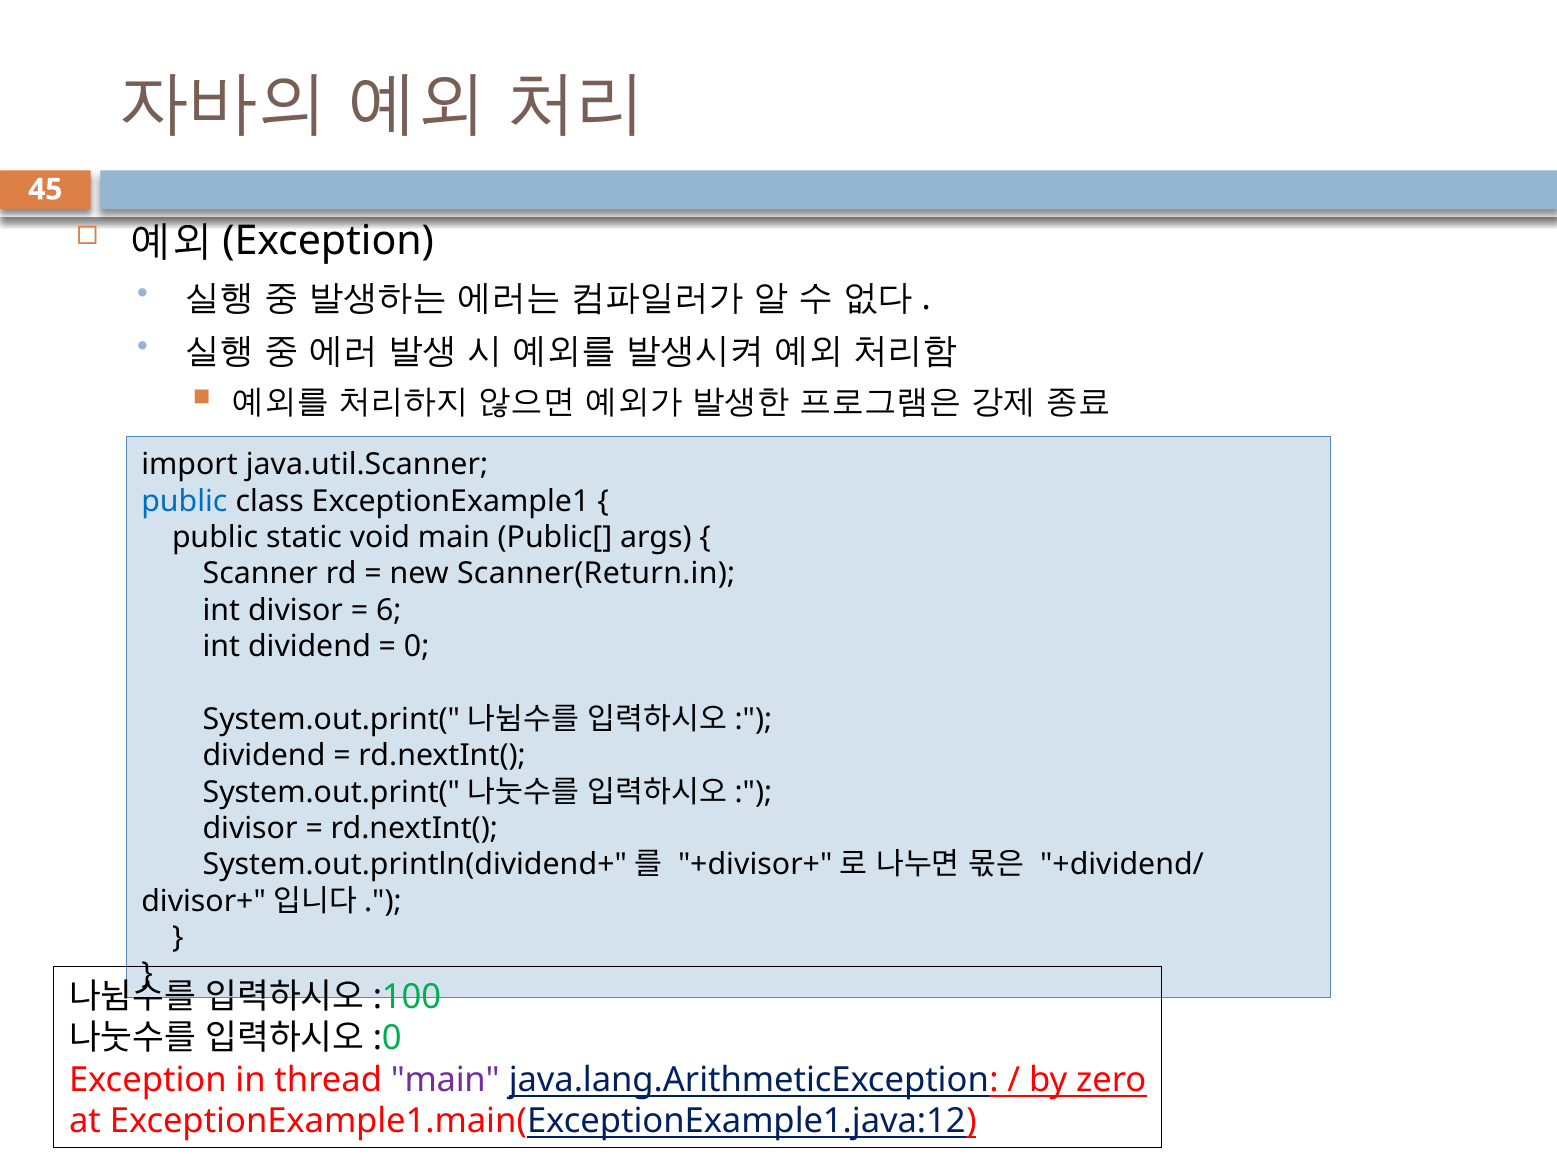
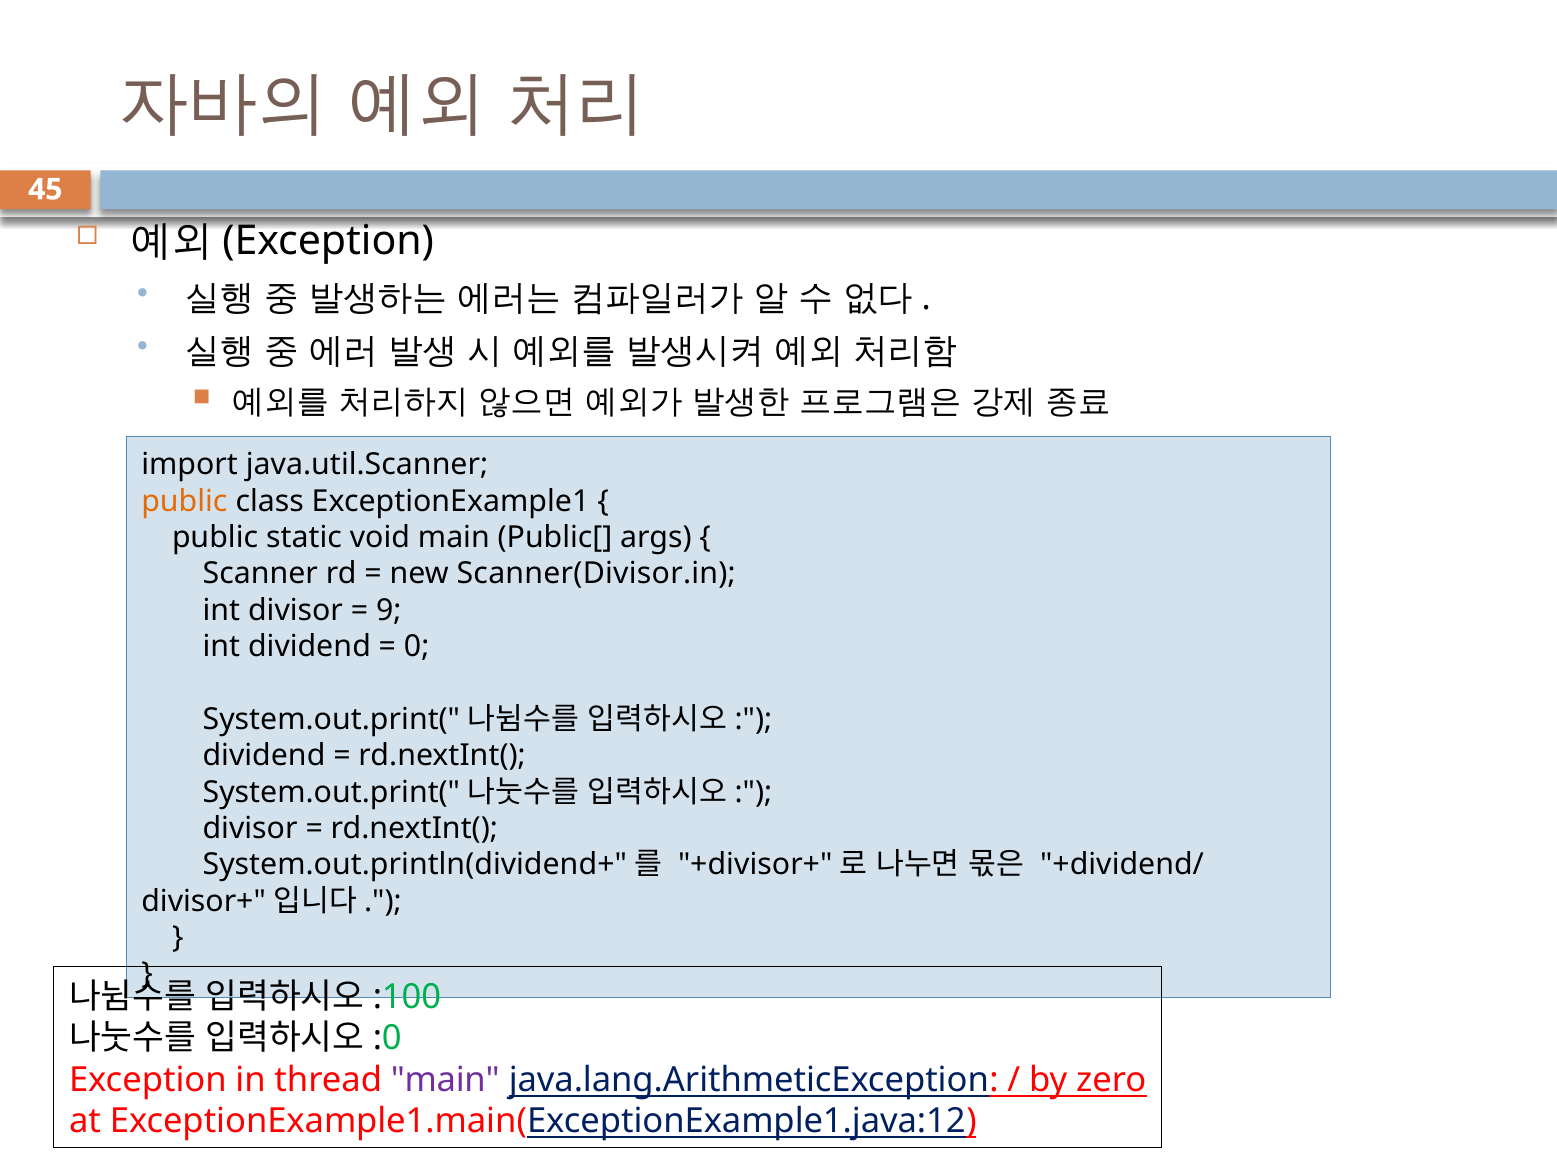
public at (184, 501) colour: blue -> orange
Scanner(Return.in: Scanner(Return.in -> Scanner(Divisor.in
6: 6 -> 9
